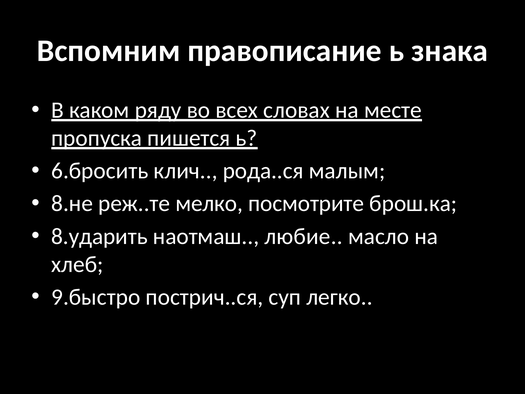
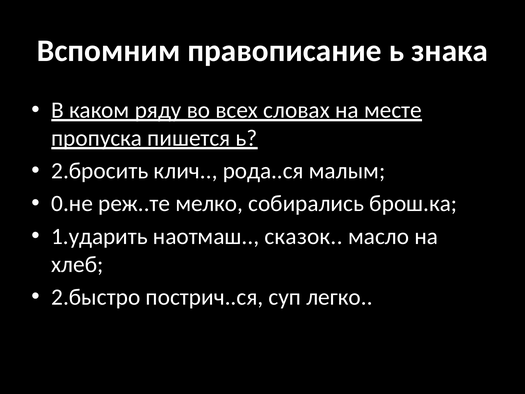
6.бросить: 6.бросить -> 2.бросить
8.не: 8.не -> 0.не
посмотрите: посмотрите -> собирались
8.ударить: 8.ударить -> 1.ударить
любие: любие -> сказок
9.быстро: 9.быстро -> 2.быстро
